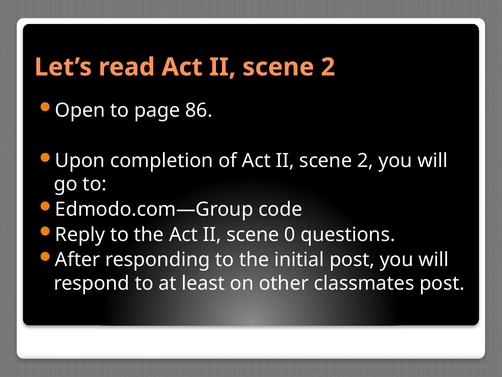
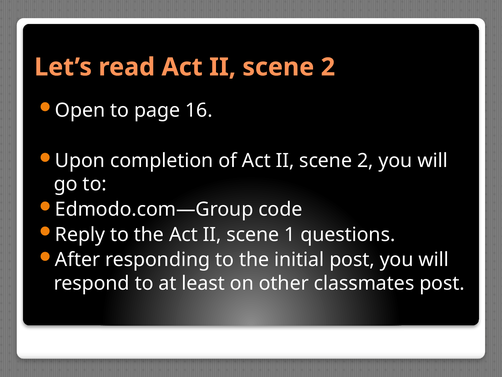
86: 86 -> 16
0: 0 -> 1
